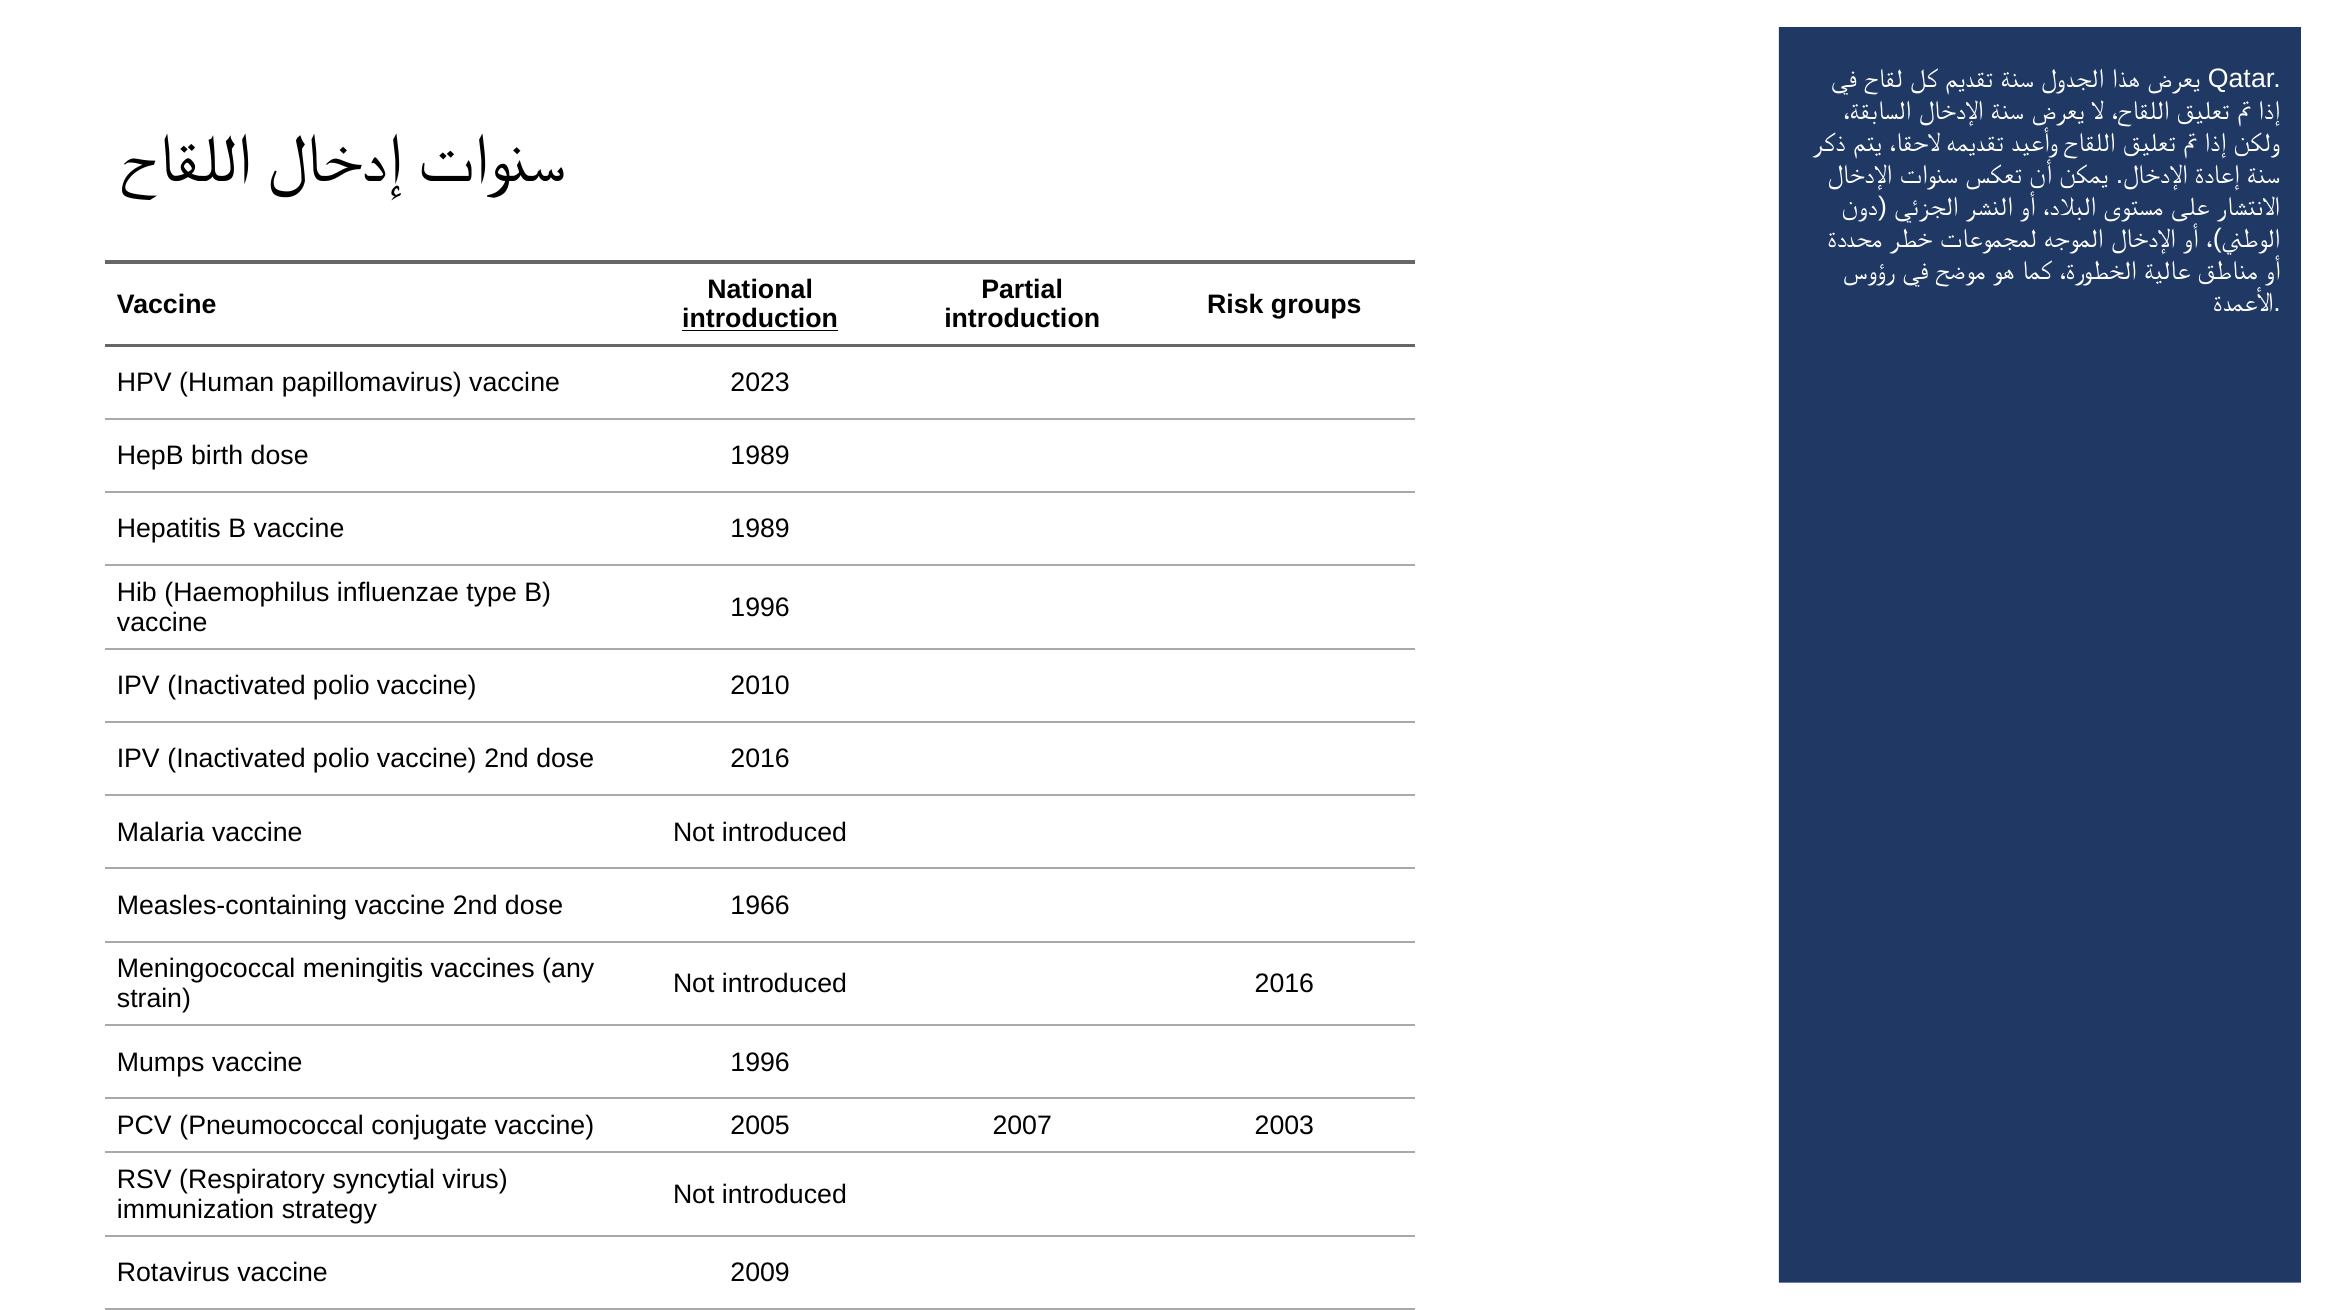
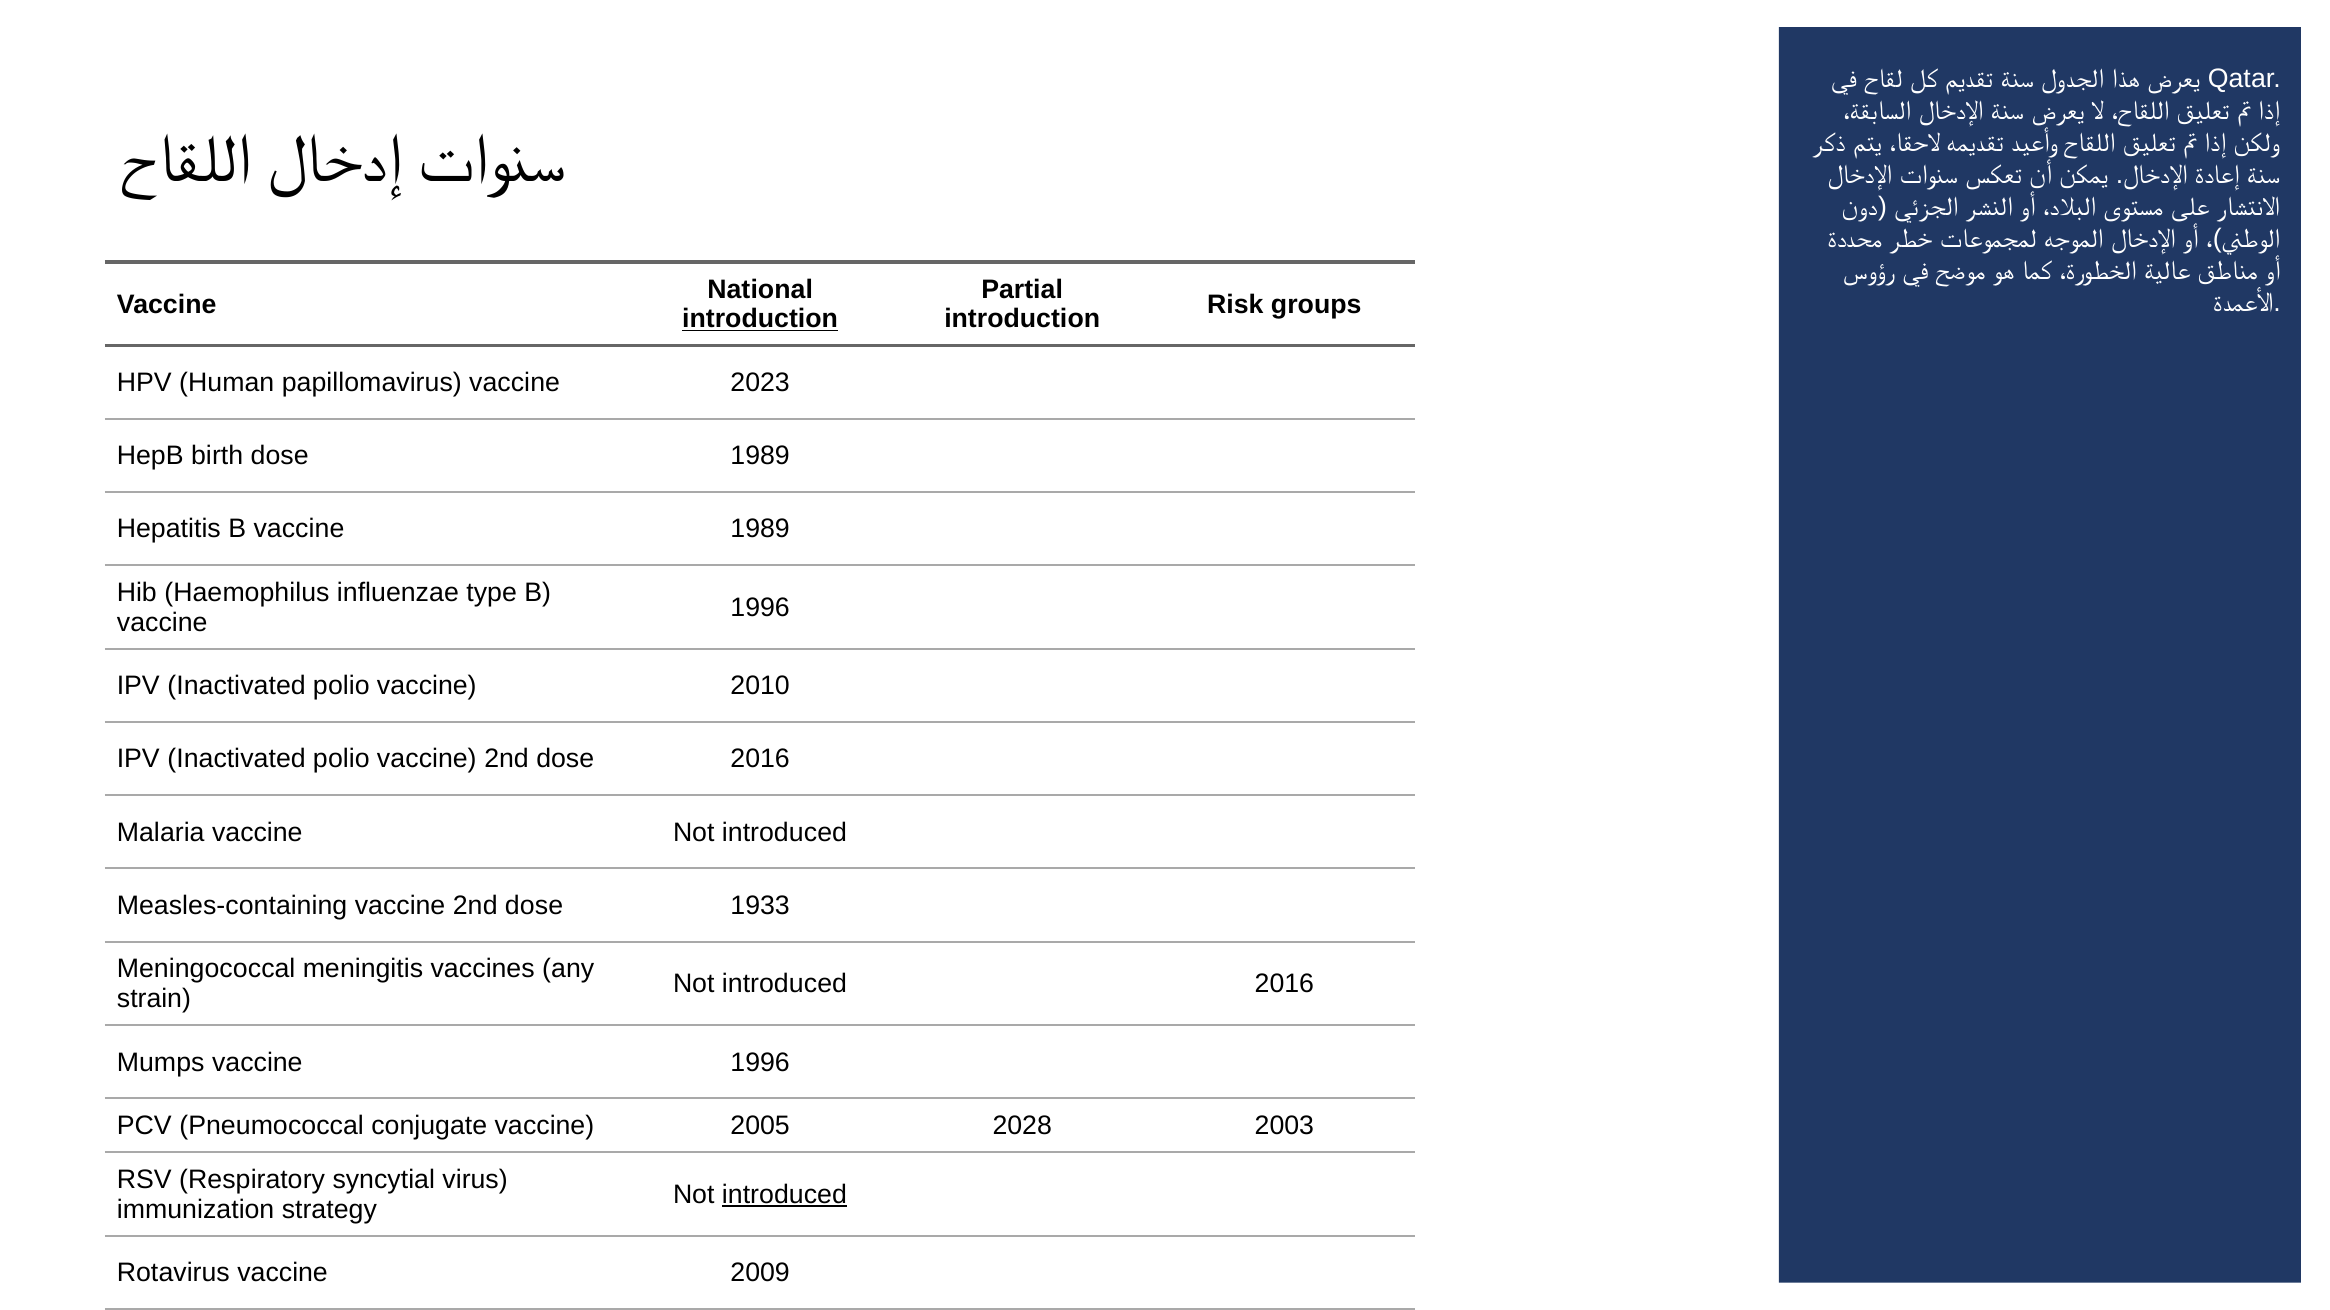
1966: 1966 -> 1933
2007: 2007 -> 2028
introduced at (784, 1195) underline: none -> present
